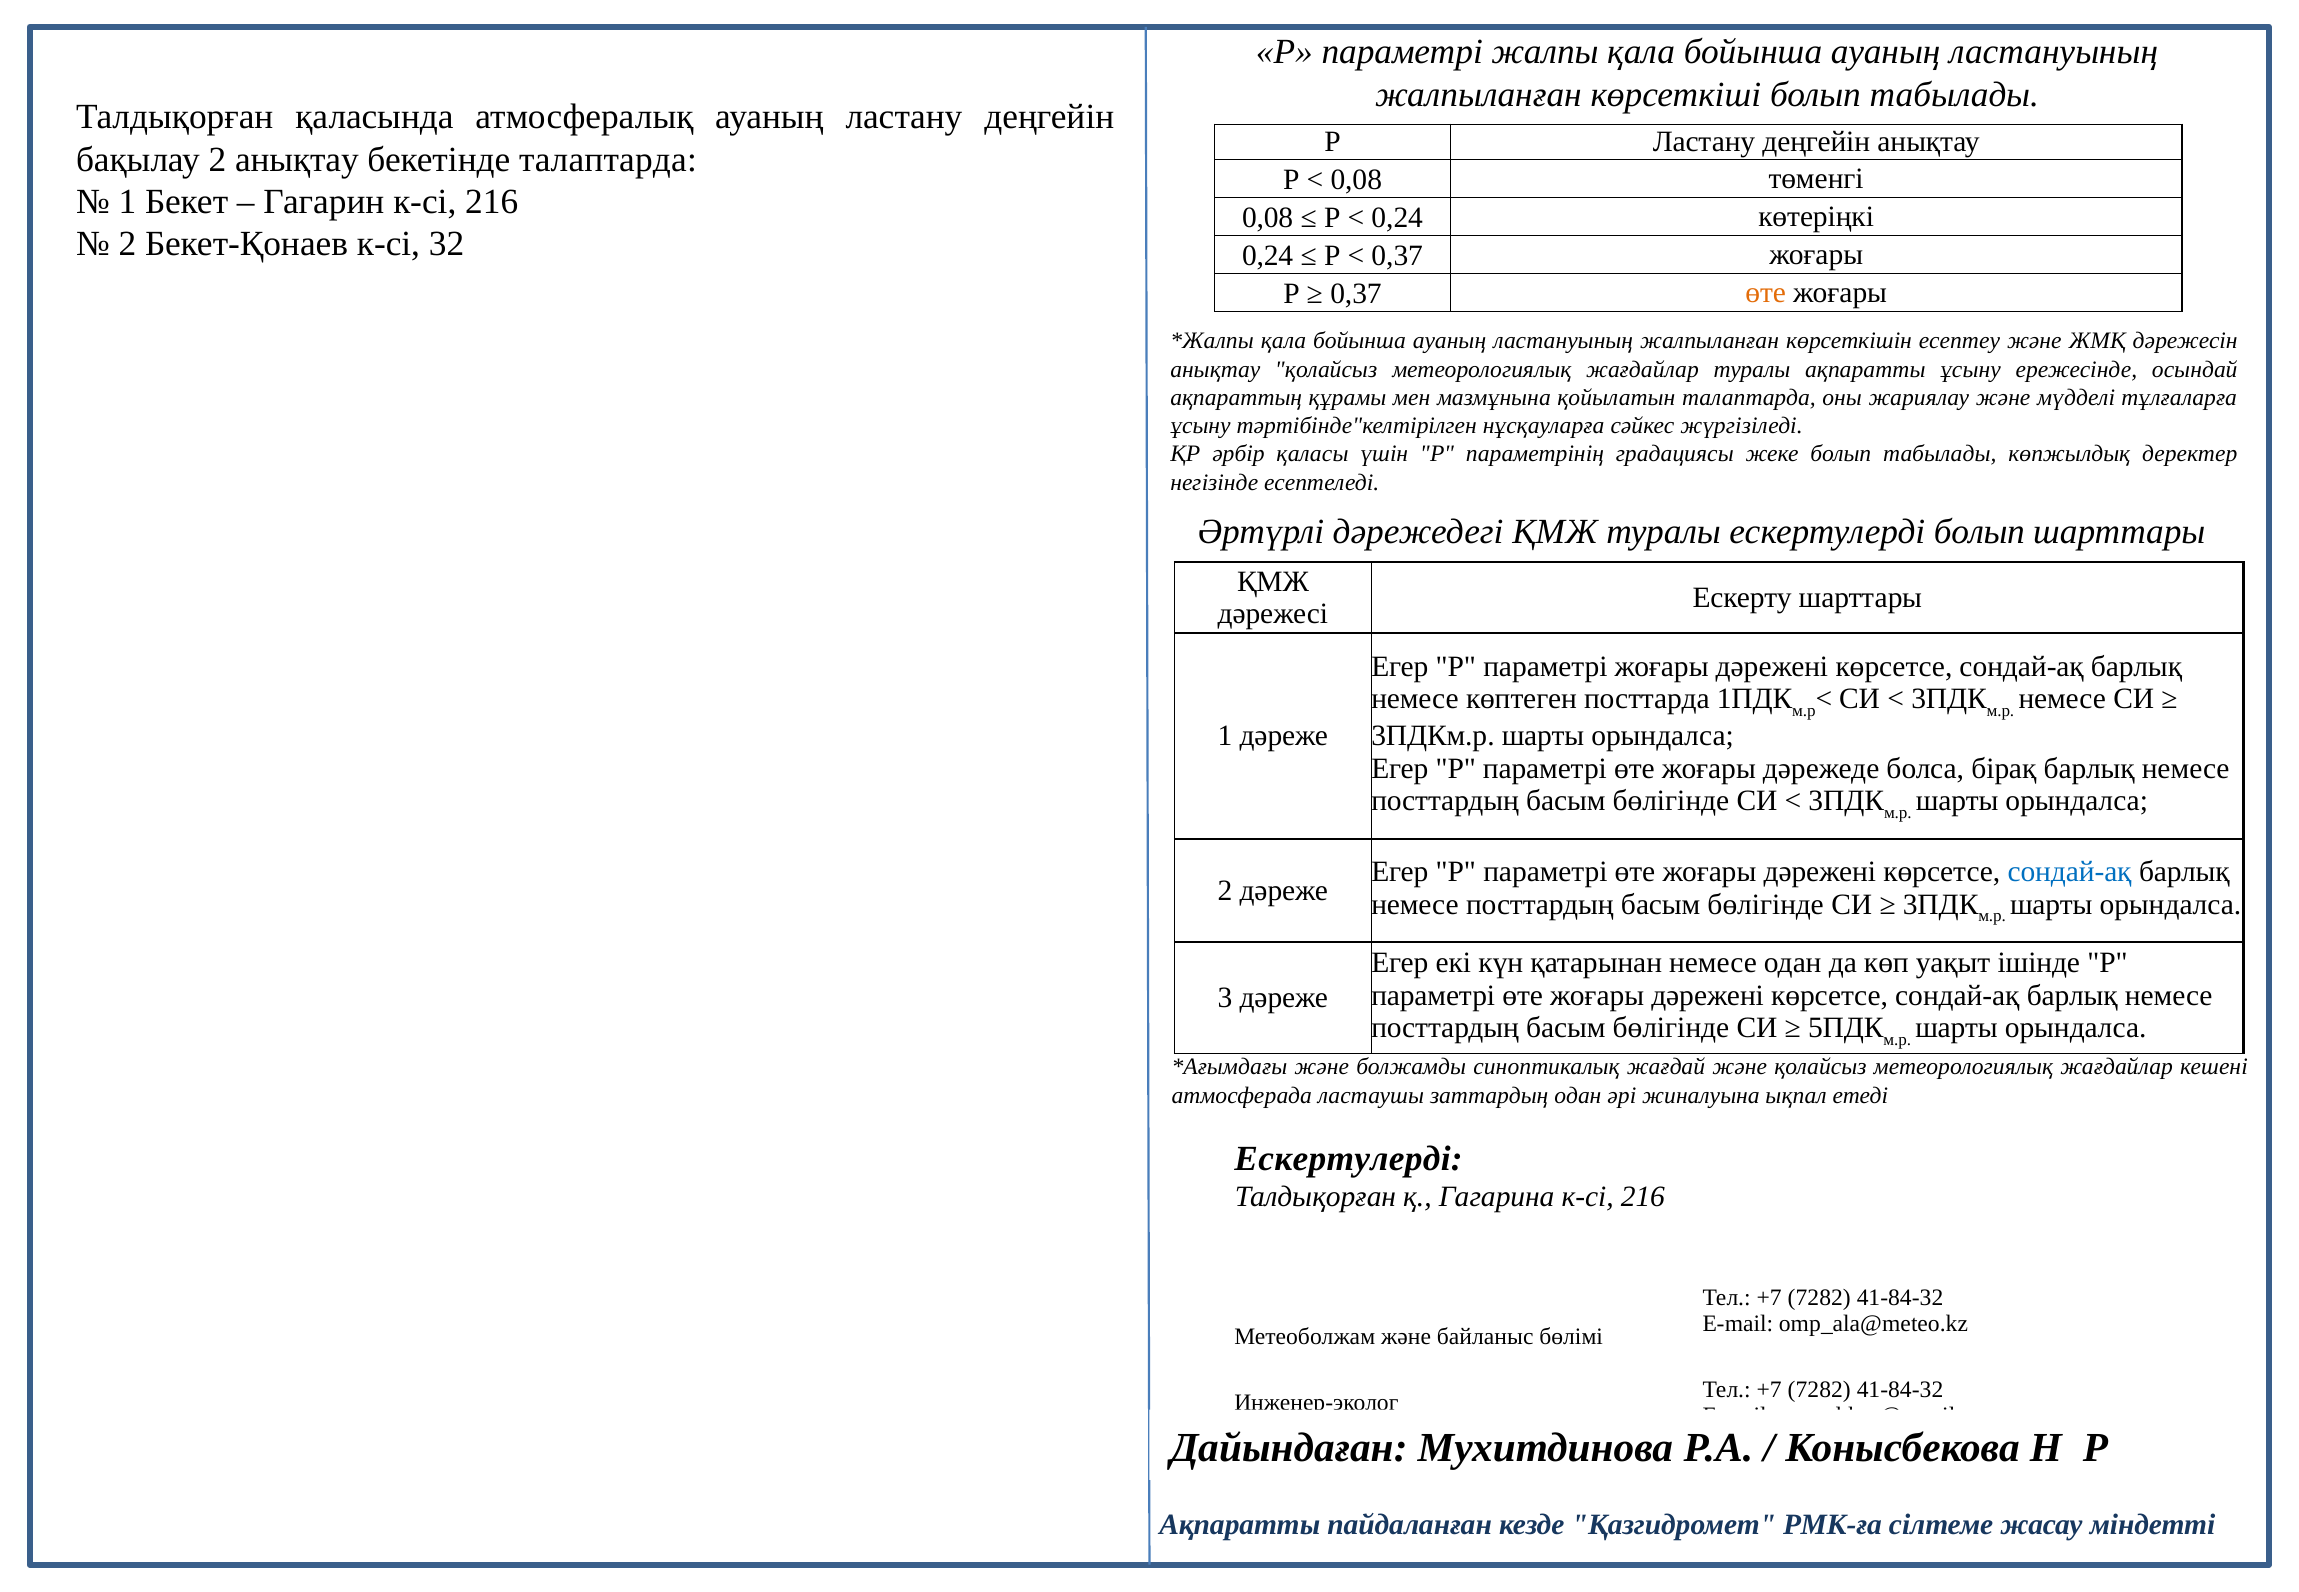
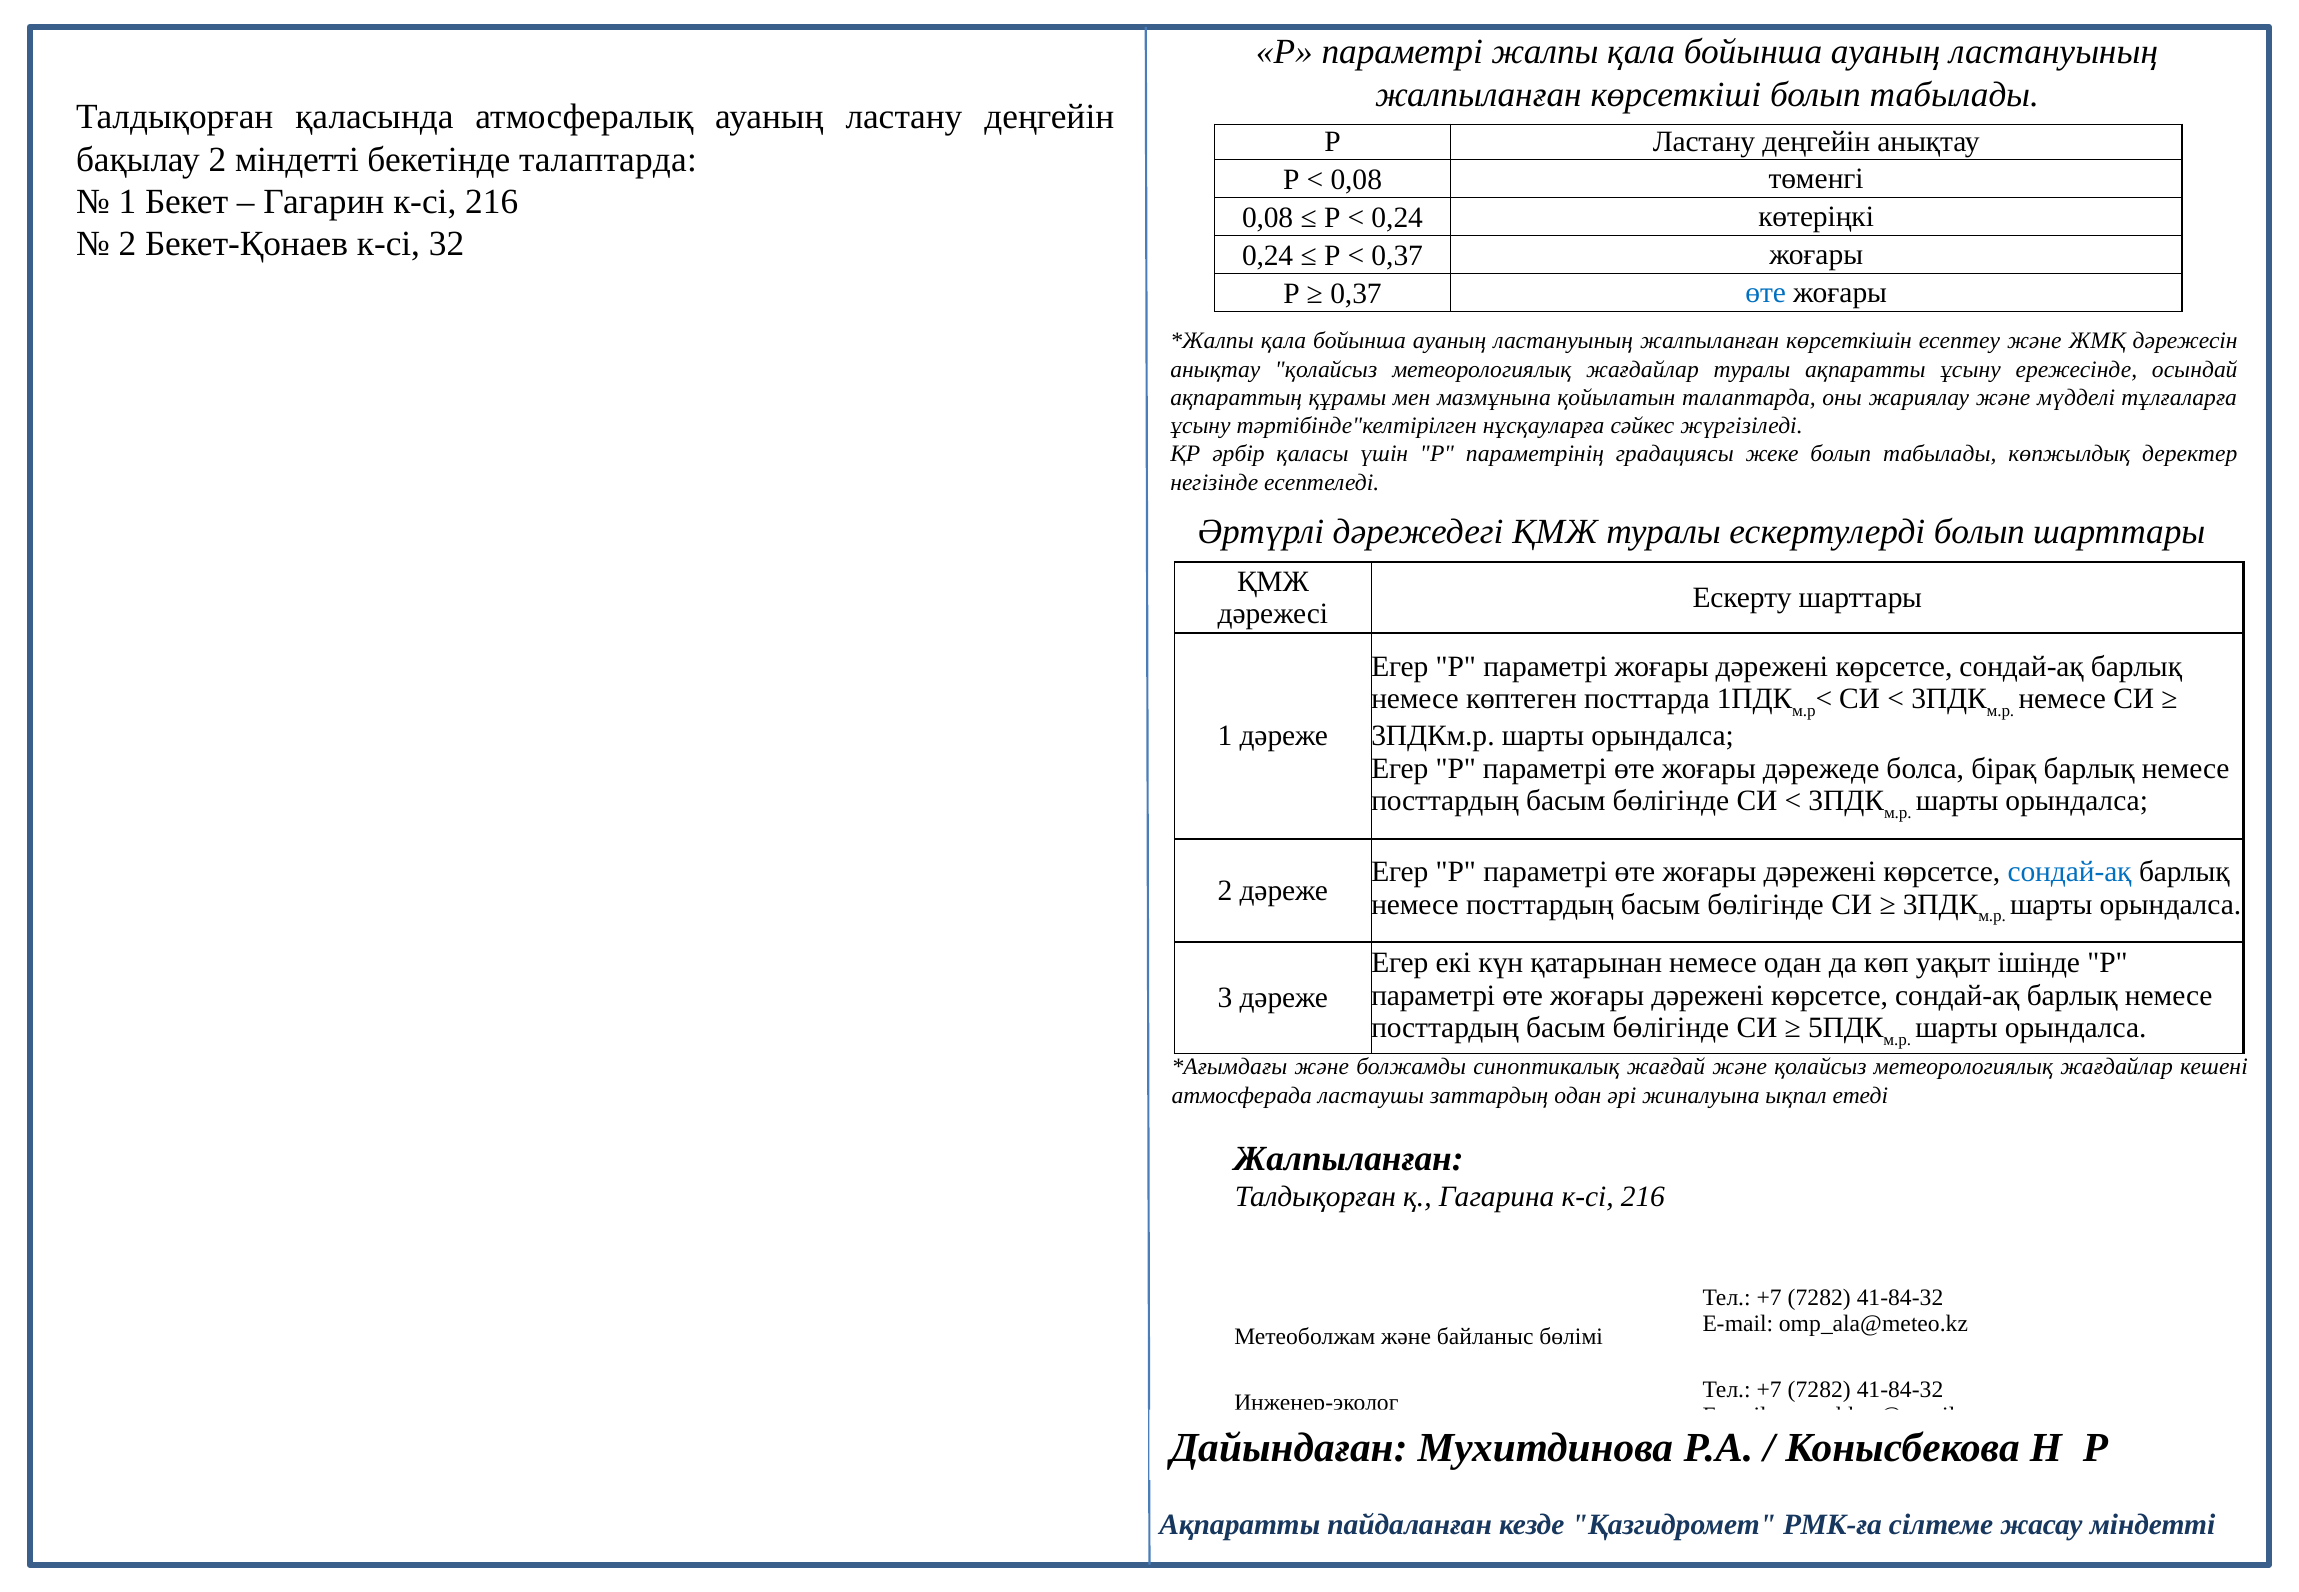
2 анықтау: анықтау -> міндетті
өте at (1766, 293) colour: orange -> blue
Ескертулерді at (1349, 1159): Ескертулерді -> Жалпыланған
